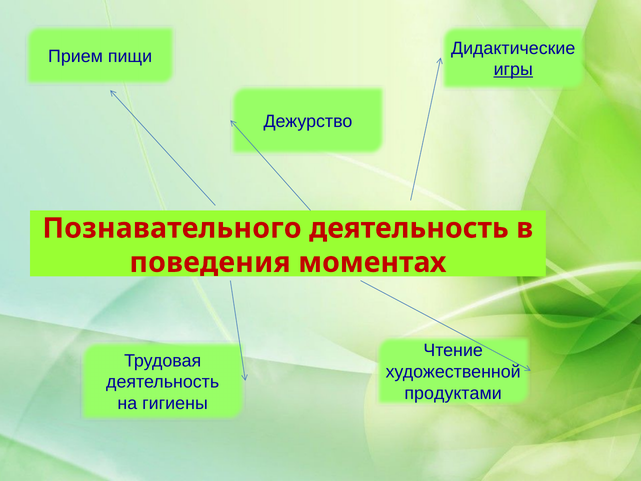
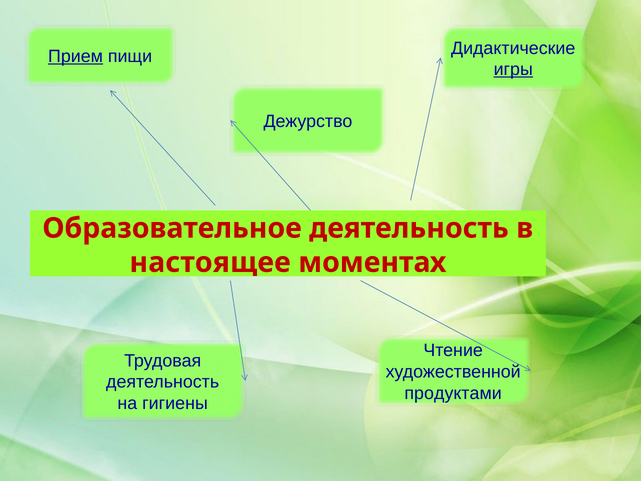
Прием underline: none -> present
Познавательного: Познавательного -> Образовательное
поведения: поведения -> настоящее
